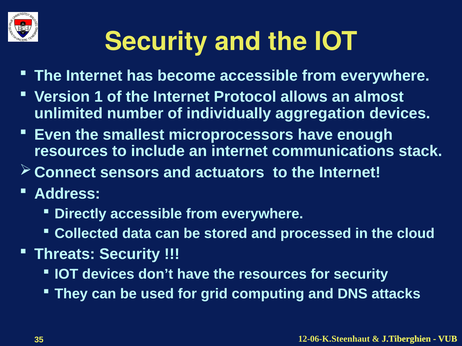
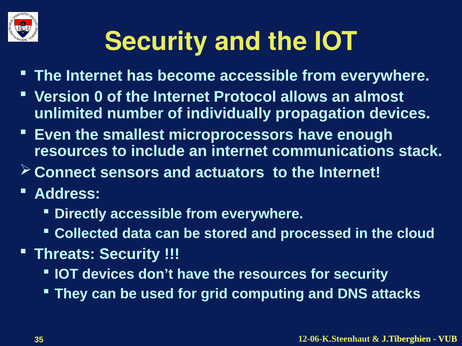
1: 1 -> 0
aggregation: aggregation -> propagation
